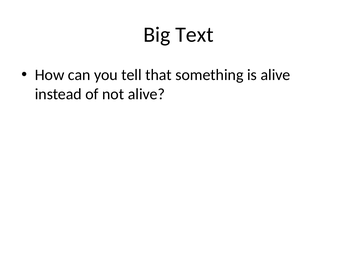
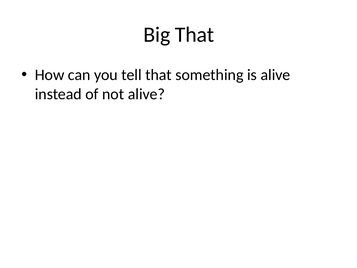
Big Text: Text -> That
